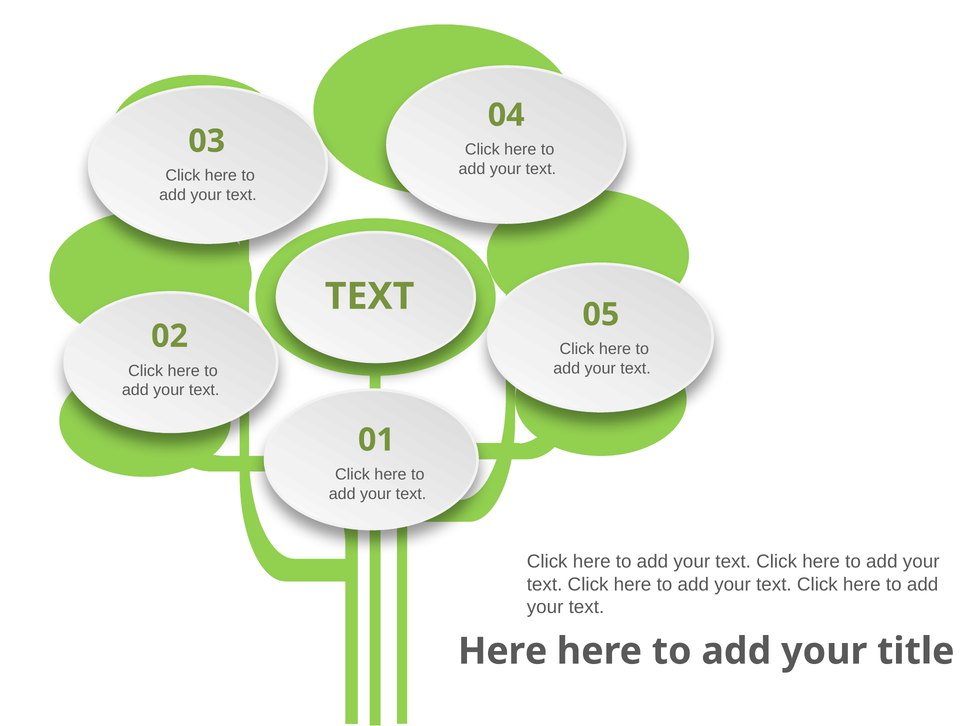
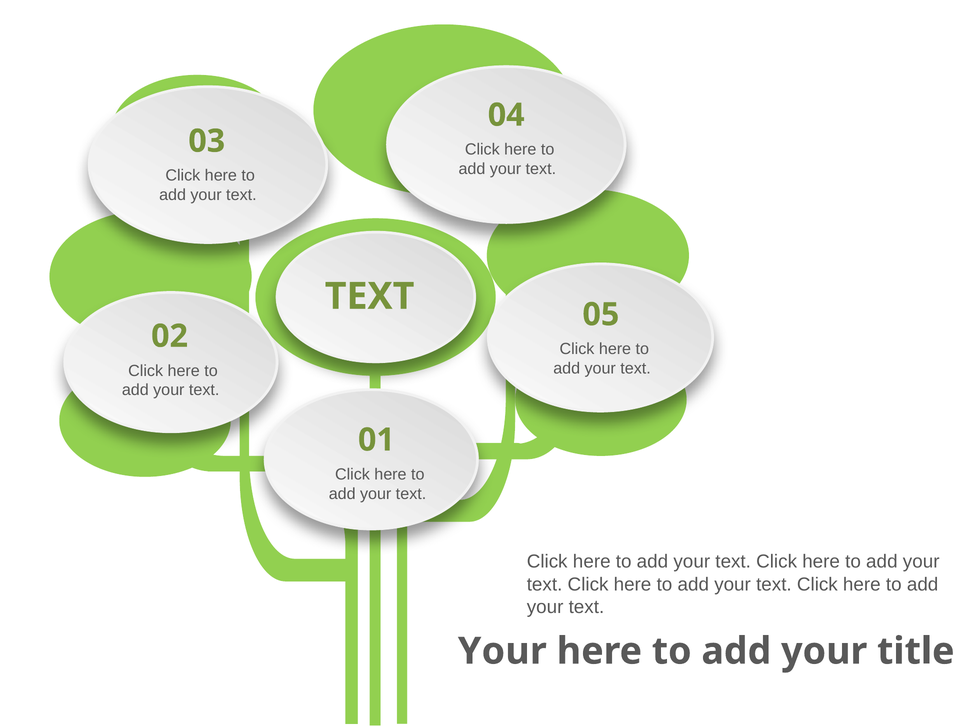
Here at (503, 651): Here -> Your
